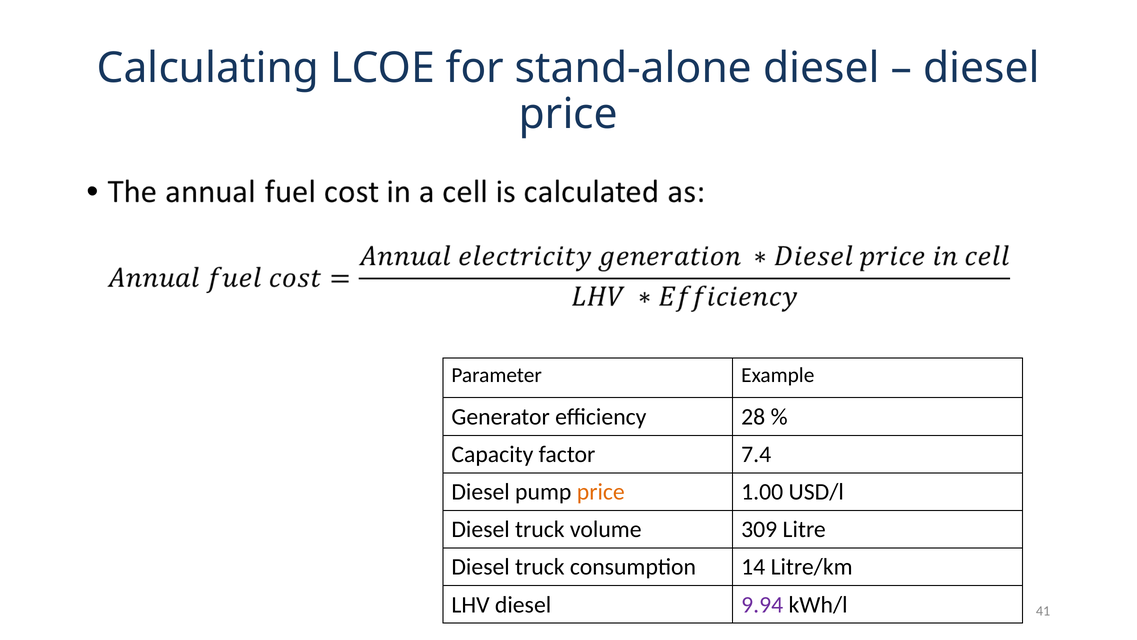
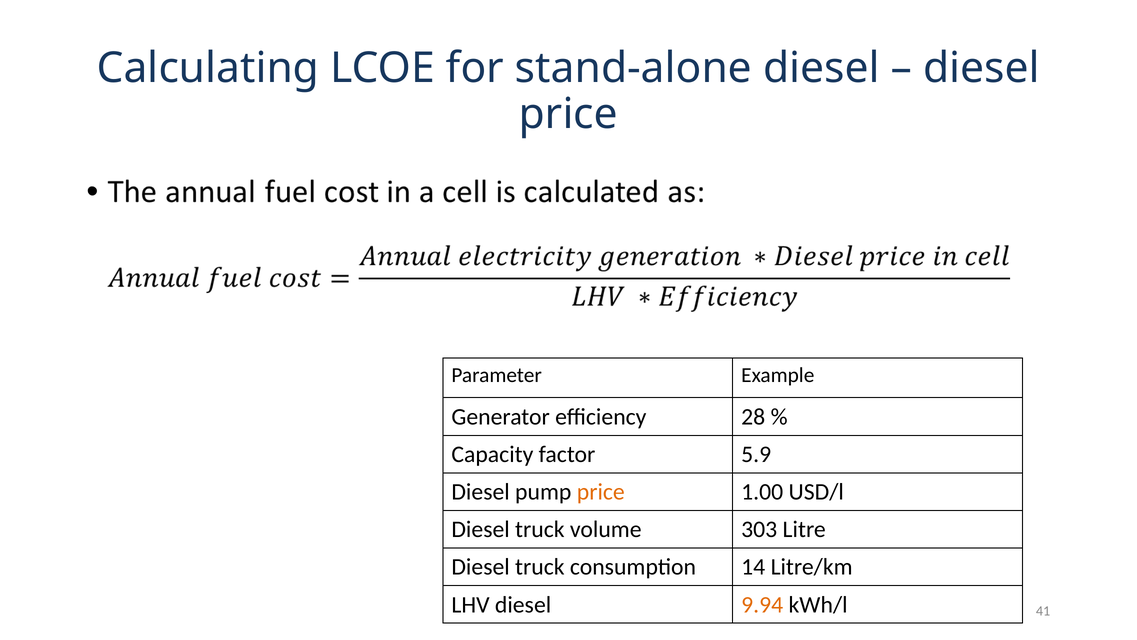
7.4: 7.4 -> 5.9
309: 309 -> 303
9.94 colour: purple -> orange
